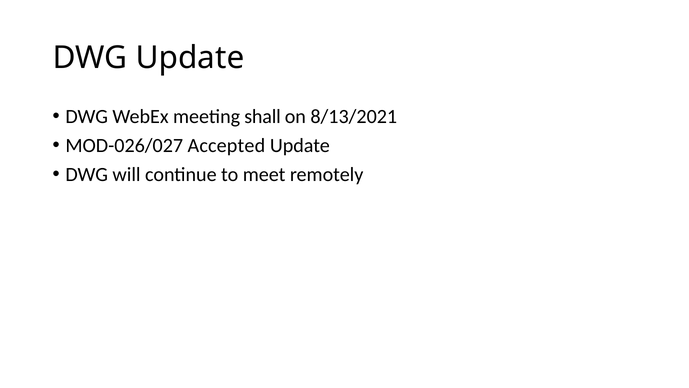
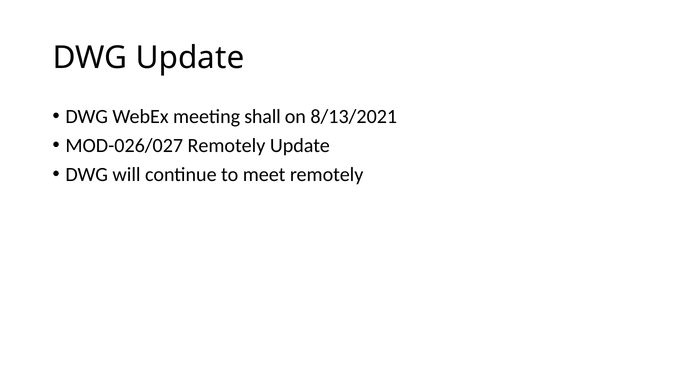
MOD-026/027 Accepted: Accepted -> Remotely
